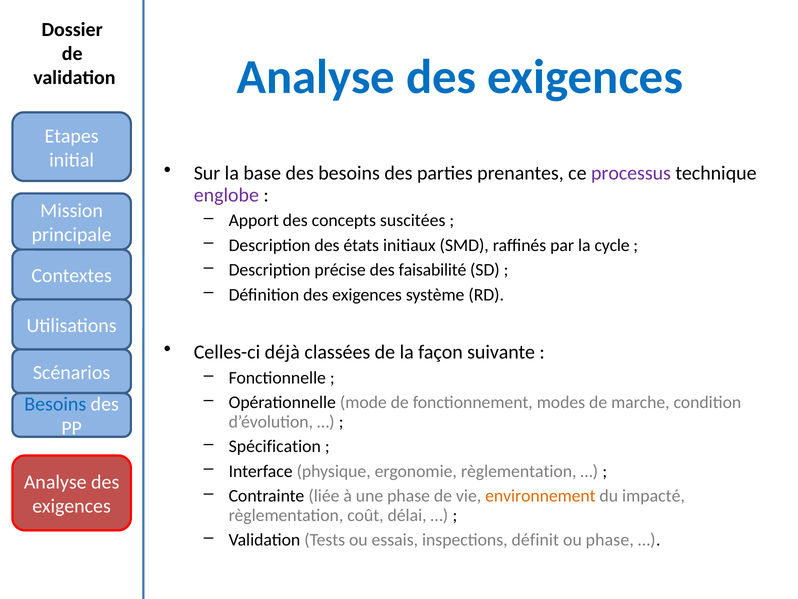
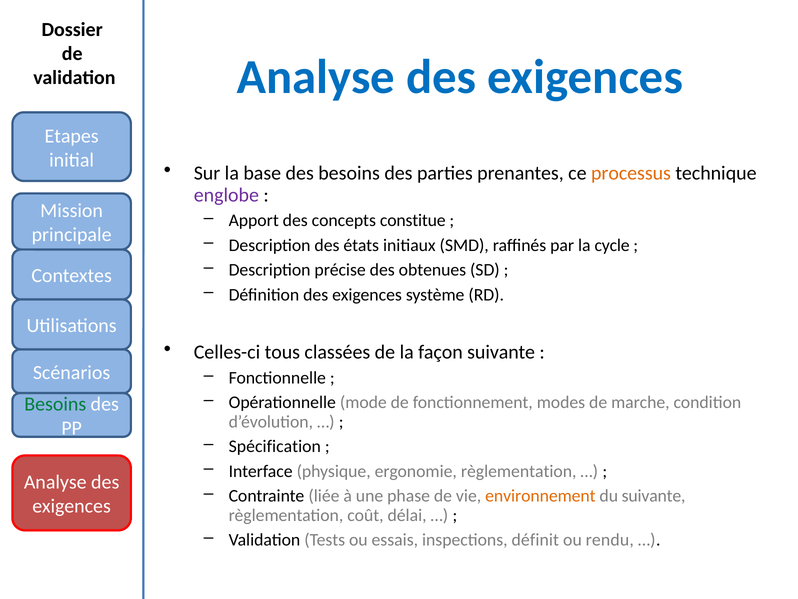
processus colour: purple -> orange
suscitées: suscitées -> constitue
faisabilité: faisabilité -> obtenues
déjà: déjà -> tous
Besoins at (55, 404) colour: blue -> green
du impacté: impacté -> suivante
ou phase: phase -> rendu
